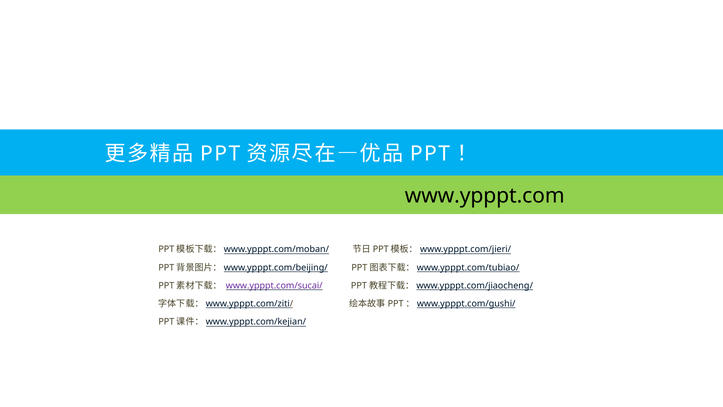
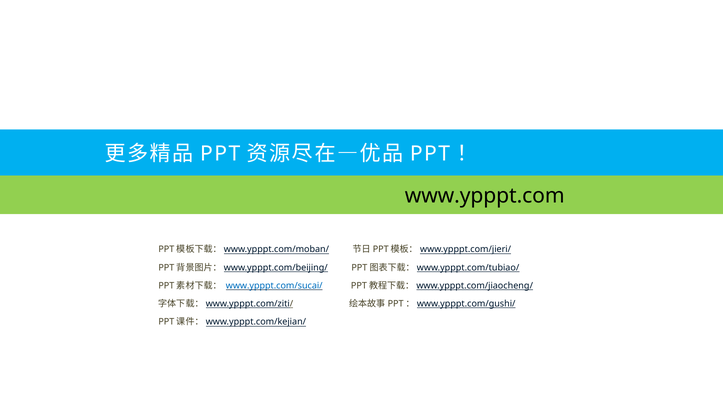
www.ypppt.com/sucai/ colour: purple -> blue
